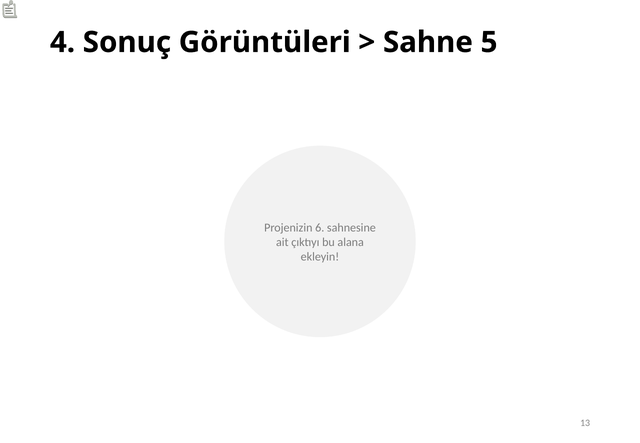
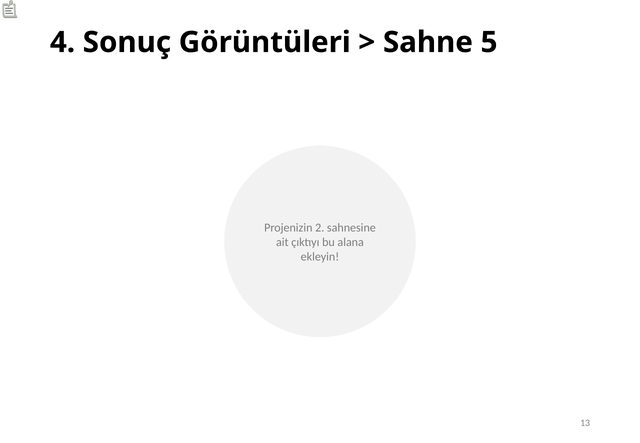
6: 6 -> 2
